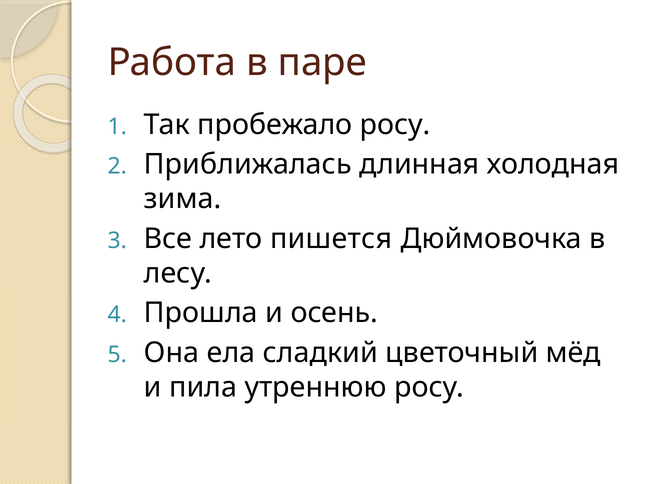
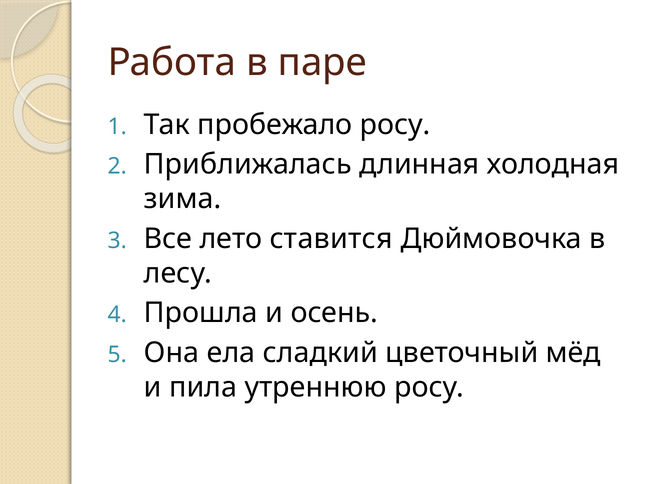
пишется: пишется -> ставится
